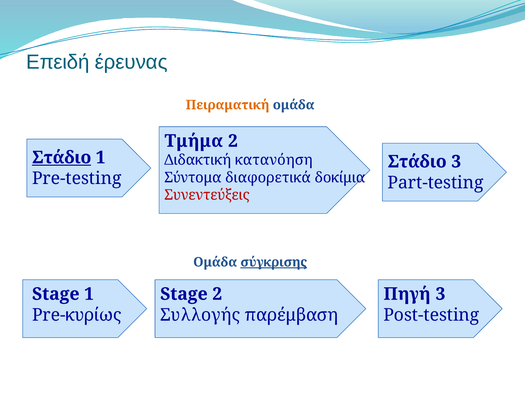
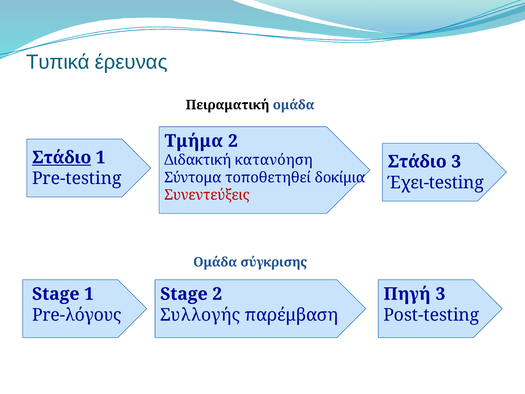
Επειδή: Επειδή -> Τυπικά
Πειραματική colour: orange -> black
διαφορετικά: διαφορετικά -> τοποθετηθεί
Part-testing: Part-testing -> Έχει-testing
σύγκρισης underline: present -> none
Pre-κυρίως: Pre-κυρίως -> Pre-λόγους
